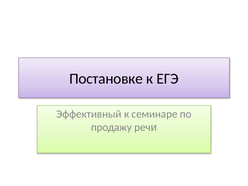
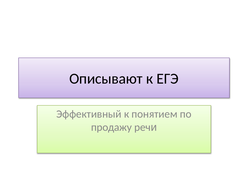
Постановке: Постановке -> Описывают
семинаре: семинаре -> понятием
